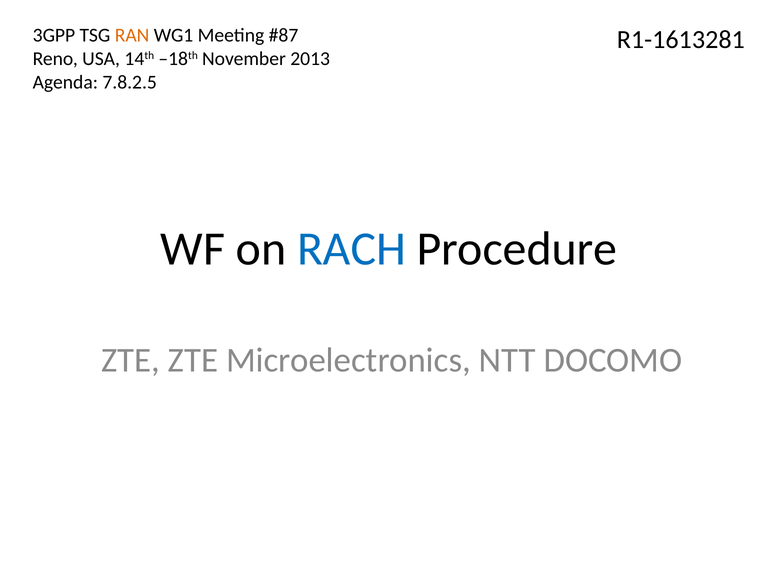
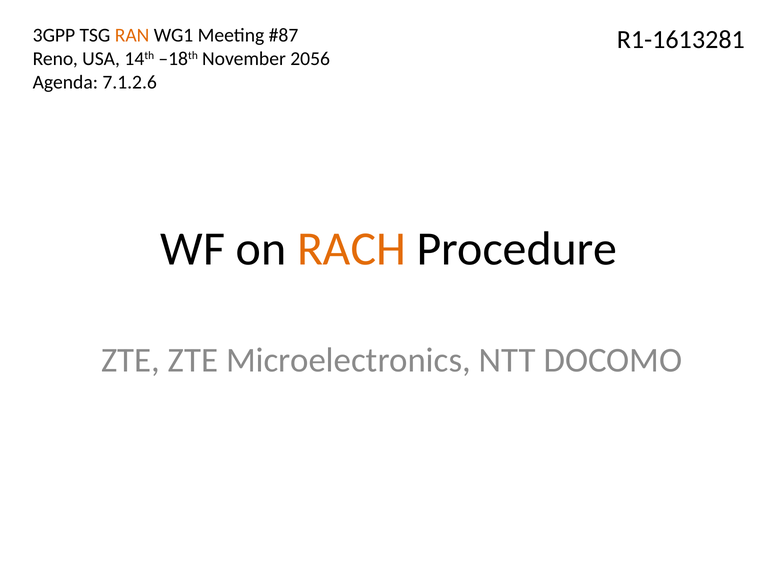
2013: 2013 -> 2056
7.8.2.5: 7.8.2.5 -> 7.1.2.6
RACH colour: blue -> orange
